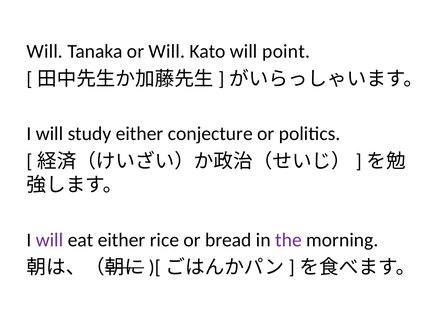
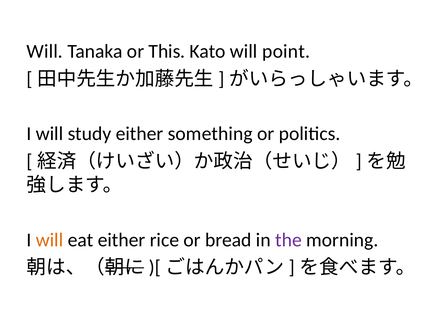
or Will: Will -> This
conjecture: conjecture -> something
will at (50, 240) colour: purple -> orange
